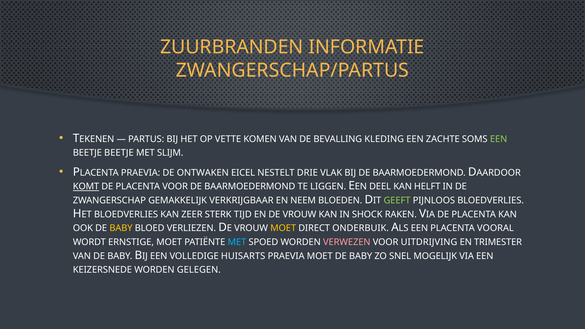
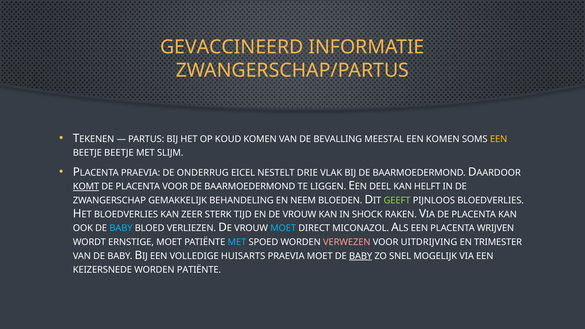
ZUURBRANDEN: ZUURBRANDEN -> GEVACCINEERD
VETTE: VETTE -> KOUD
KLEDING: KLEDING -> MEESTAL
EEN ZACHTE: ZACHTE -> KOMEN
EEN at (499, 139) colour: light green -> yellow
ONTWAKEN: ONTWAKEN -> ONDERRUG
VERKRIJGBAAR: VERKRIJGBAAR -> BEHANDELING
BABY at (121, 228) colour: yellow -> light blue
MOET at (283, 228) colour: yellow -> light blue
ONDERBUIK: ONDERBUIK -> MICONAZOL
VOORAL: VOORAL -> WRIJVEN
BABY at (361, 256) underline: none -> present
WORDEN GELEGEN: GELEGEN -> PATIËNTE
